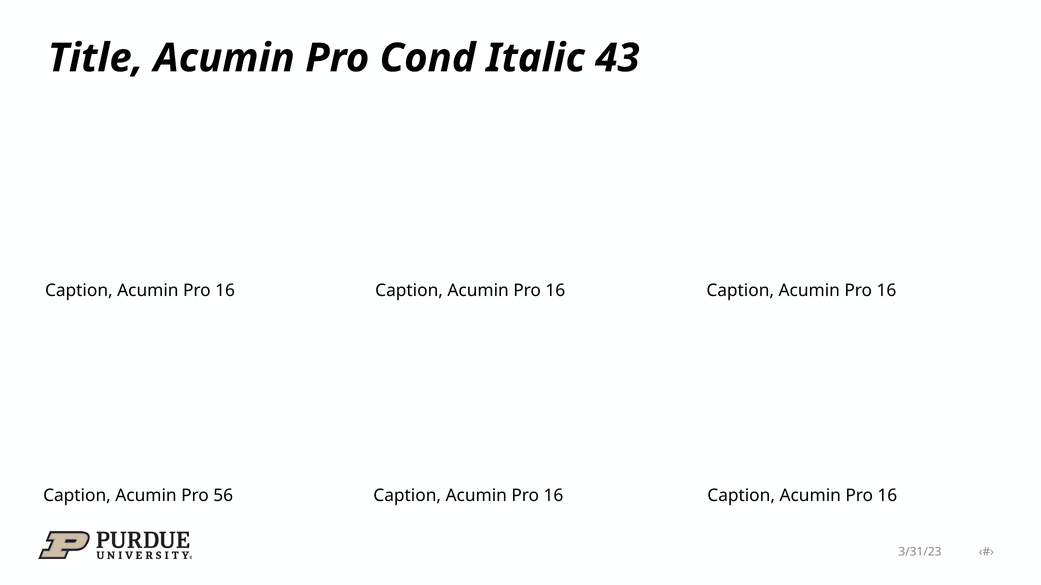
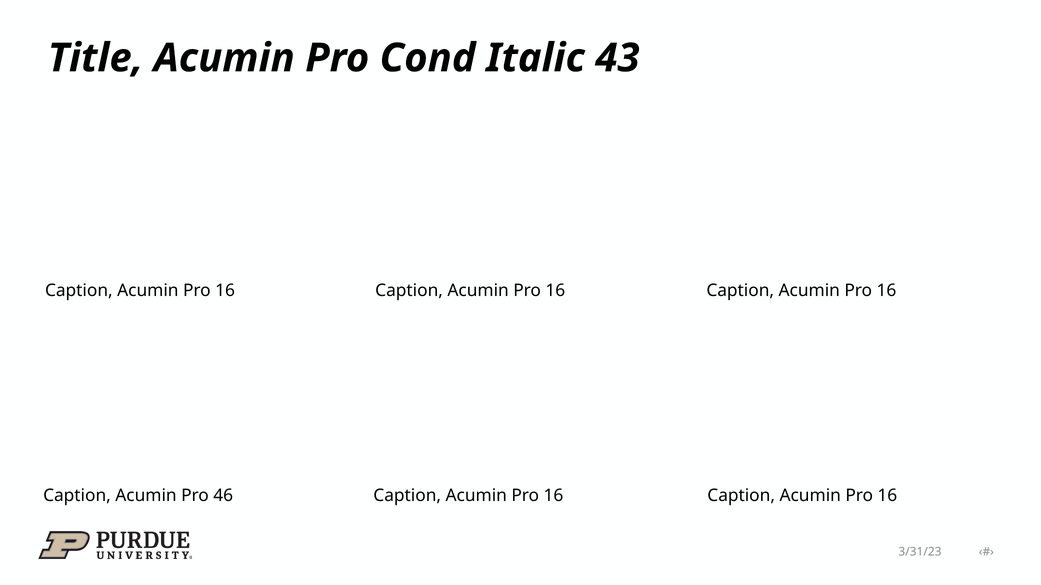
56: 56 -> 46
